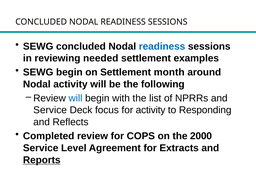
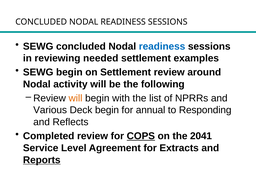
Settlement month: month -> review
will at (75, 98) colour: blue -> orange
Service at (50, 110): Service -> Various
Deck focus: focus -> begin
for activity: activity -> annual
COPS underline: none -> present
2000: 2000 -> 2041
